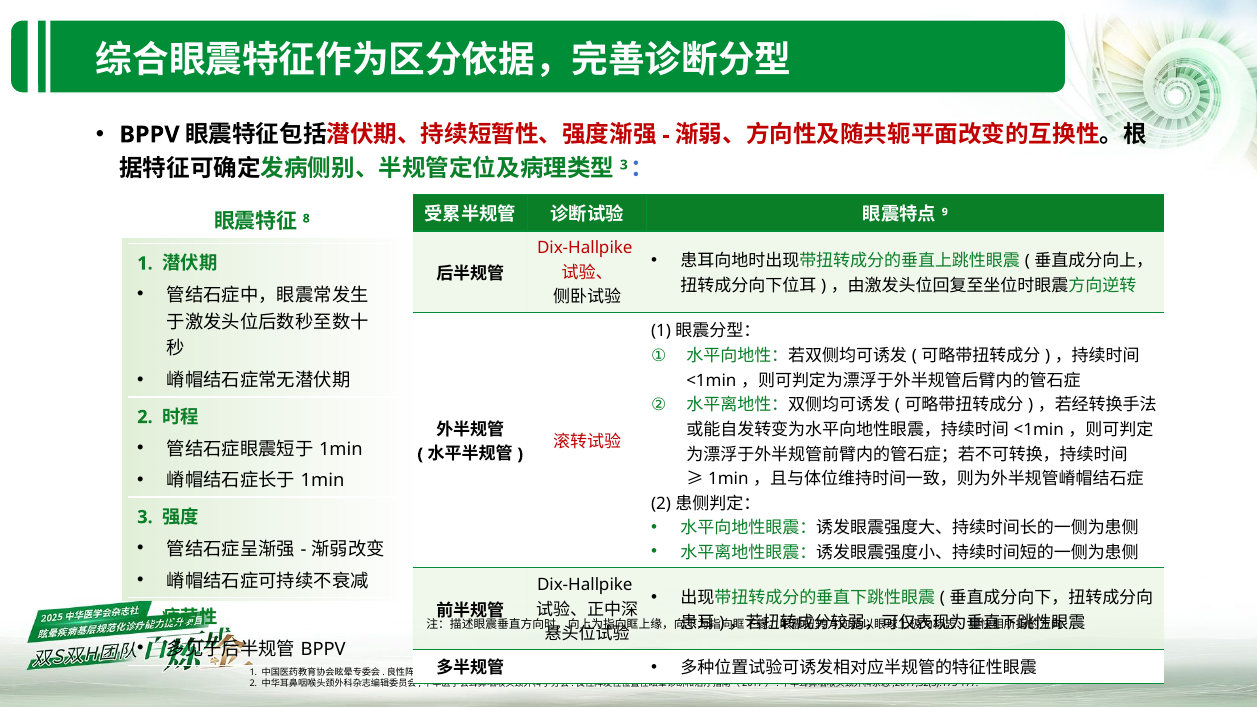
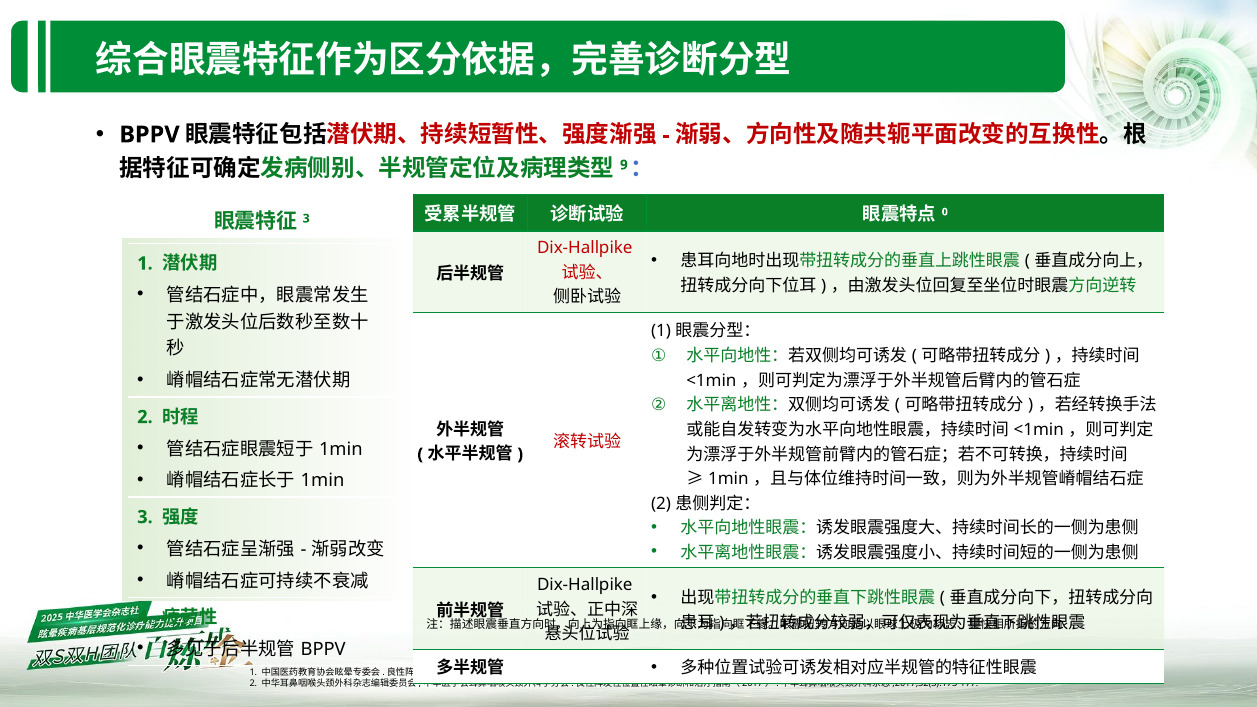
3 at (624, 165): 3 -> 9
8 at (306, 218): 8 -> 3
9: 9 -> 0
